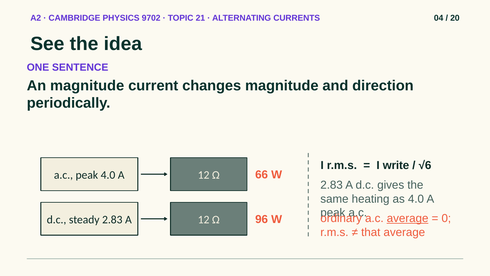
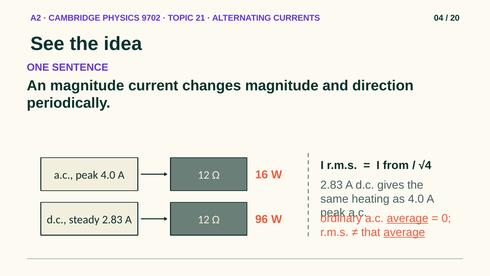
write: write -> from
√6: √6 -> √4
66: 66 -> 16
average at (404, 232) underline: none -> present
